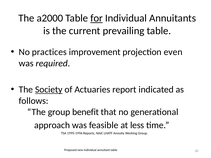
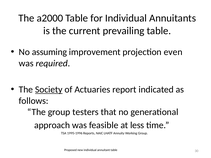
for underline: present -> none
practices: practices -> assuming
benefit: benefit -> testers
